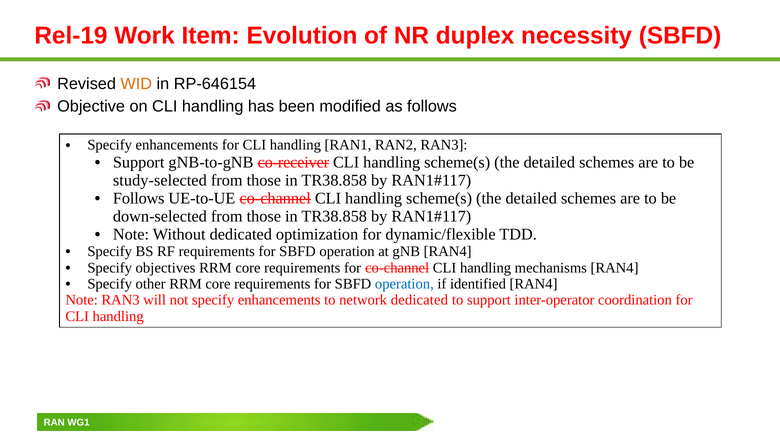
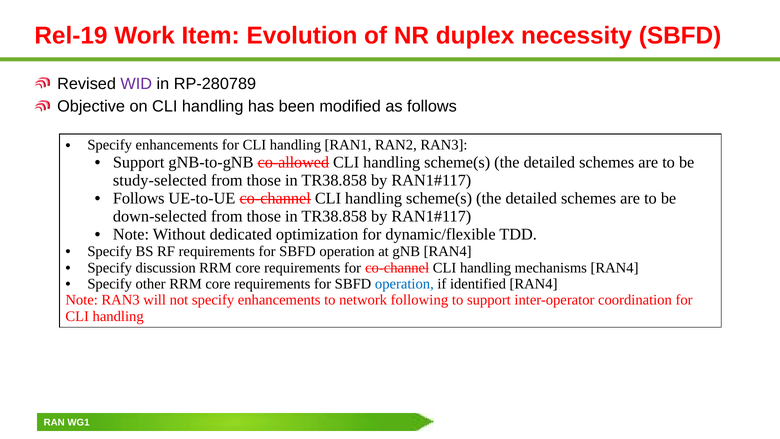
WID colour: orange -> purple
RP-646154: RP-646154 -> RP-280789
co-receiver: co-receiver -> co-allowed
objectives: objectives -> discussion
network dedicated: dedicated -> following
